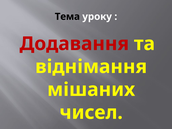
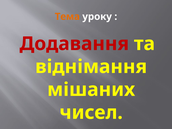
Тема colour: black -> orange
